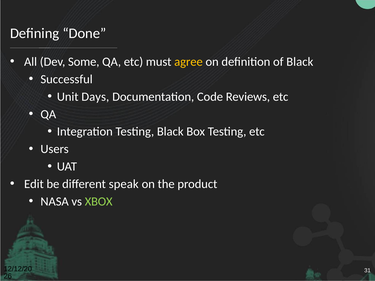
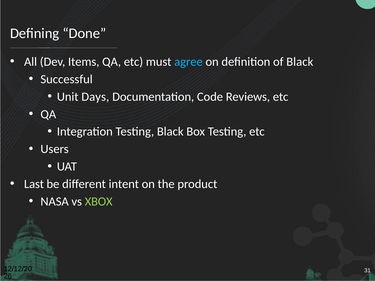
Some: Some -> Items
agree colour: yellow -> light blue
Edit: Edit -> Last
speak: speak -> intent
